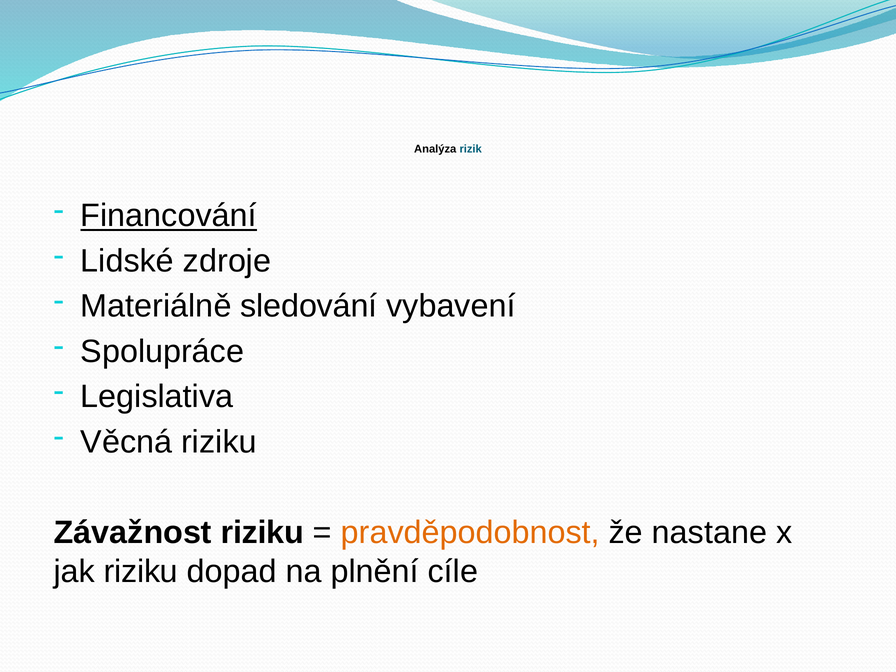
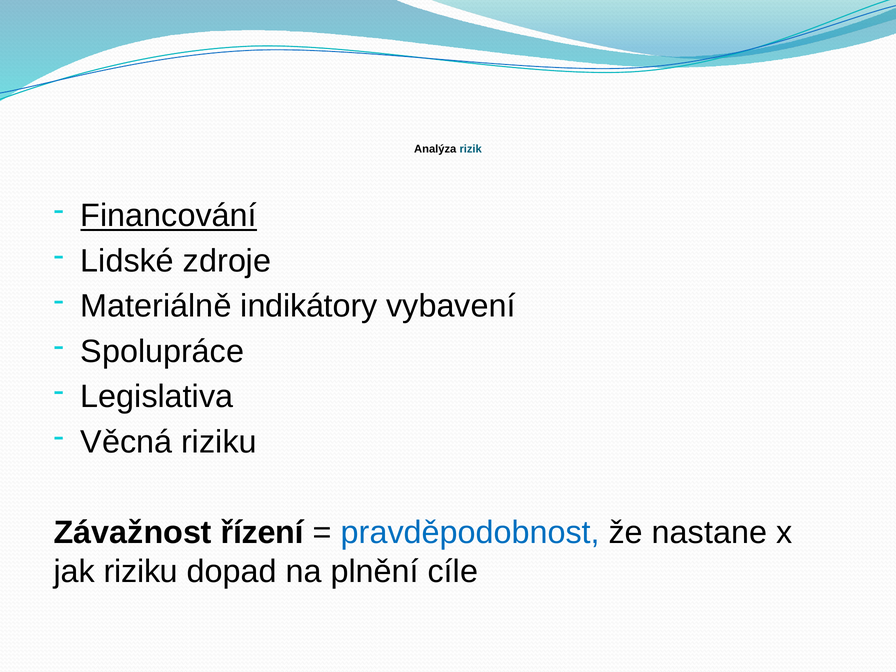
sledování: sledování -> indikátory
Závažnost riziku: riziku -> řízení
pravděpodobnost colour: orange -> blue
